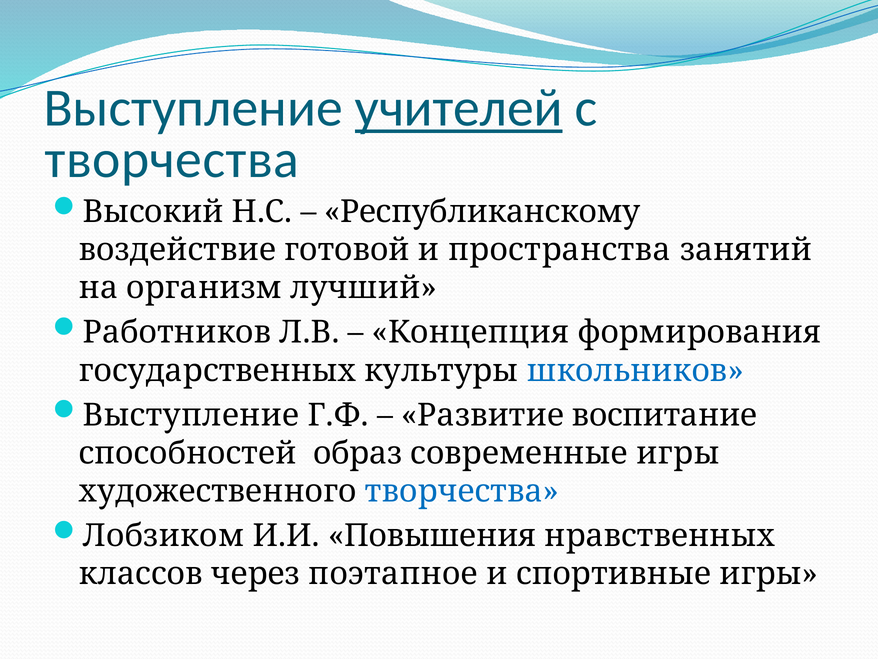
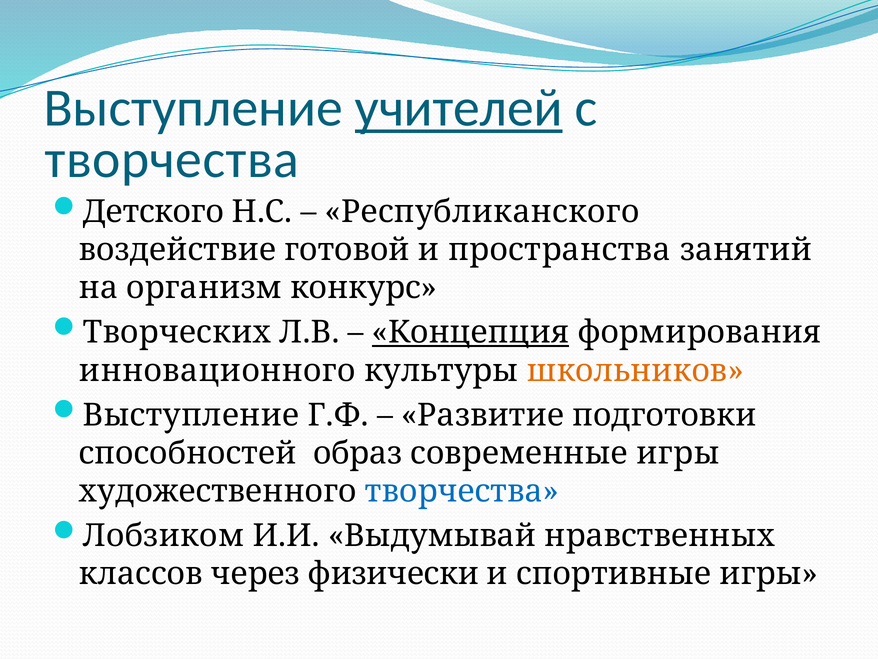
Высокий: Высокий -> Детского
Республиканскому: Республиканскому -> Республиканского
лучший: лучший -> конкурс
Работников: Работников -> Творческих
Концепция underline: none -> present
государственных: государственных -> инновационного
школьников colour: blue -> orange
воспитание: воспитание -> подготовки
Повышения: Повышения -> Выдумывай
поэтапное: поэтапное -> физически
